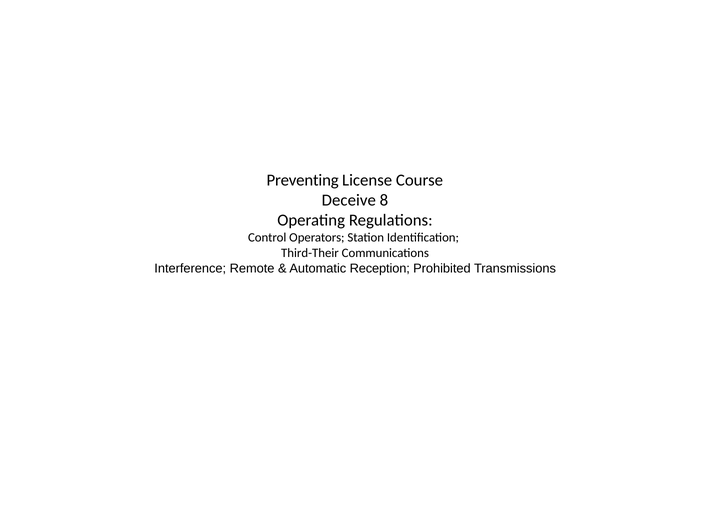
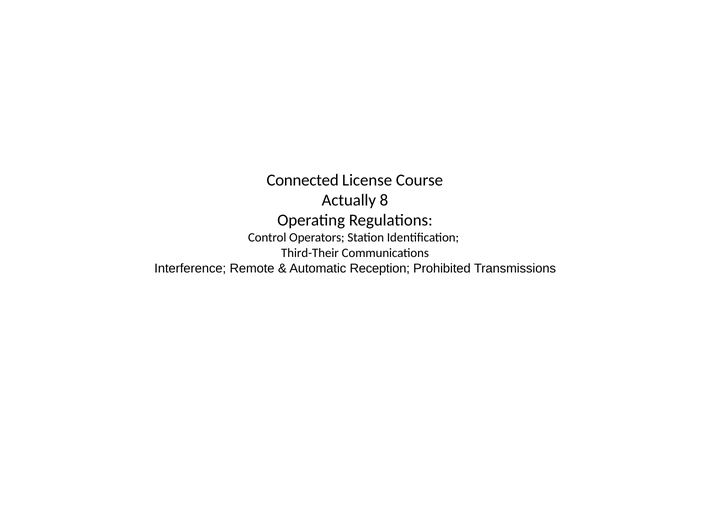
Preventing: Preventing -> Connected
Deceive: Deceive -> Actually
